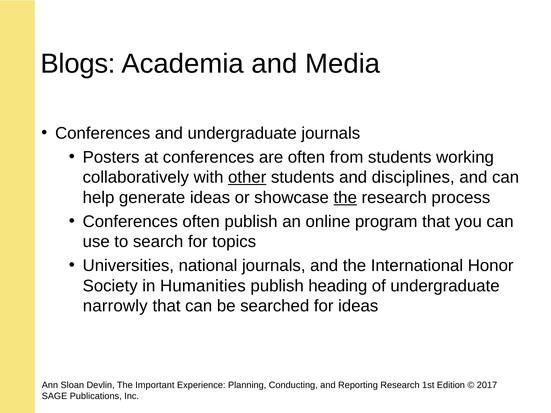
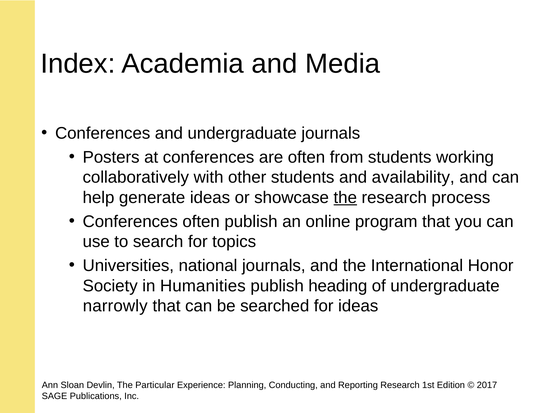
Blogs: Blogs -> Index
other underline: present -> none
disciplines: disciplines -> availability
Important: Important -> Particular
